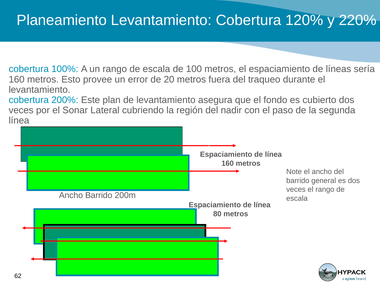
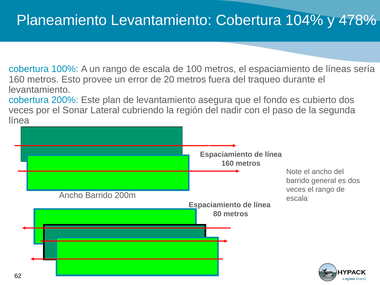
120%: 120% -> 104%
220%: 220% -> 478%
